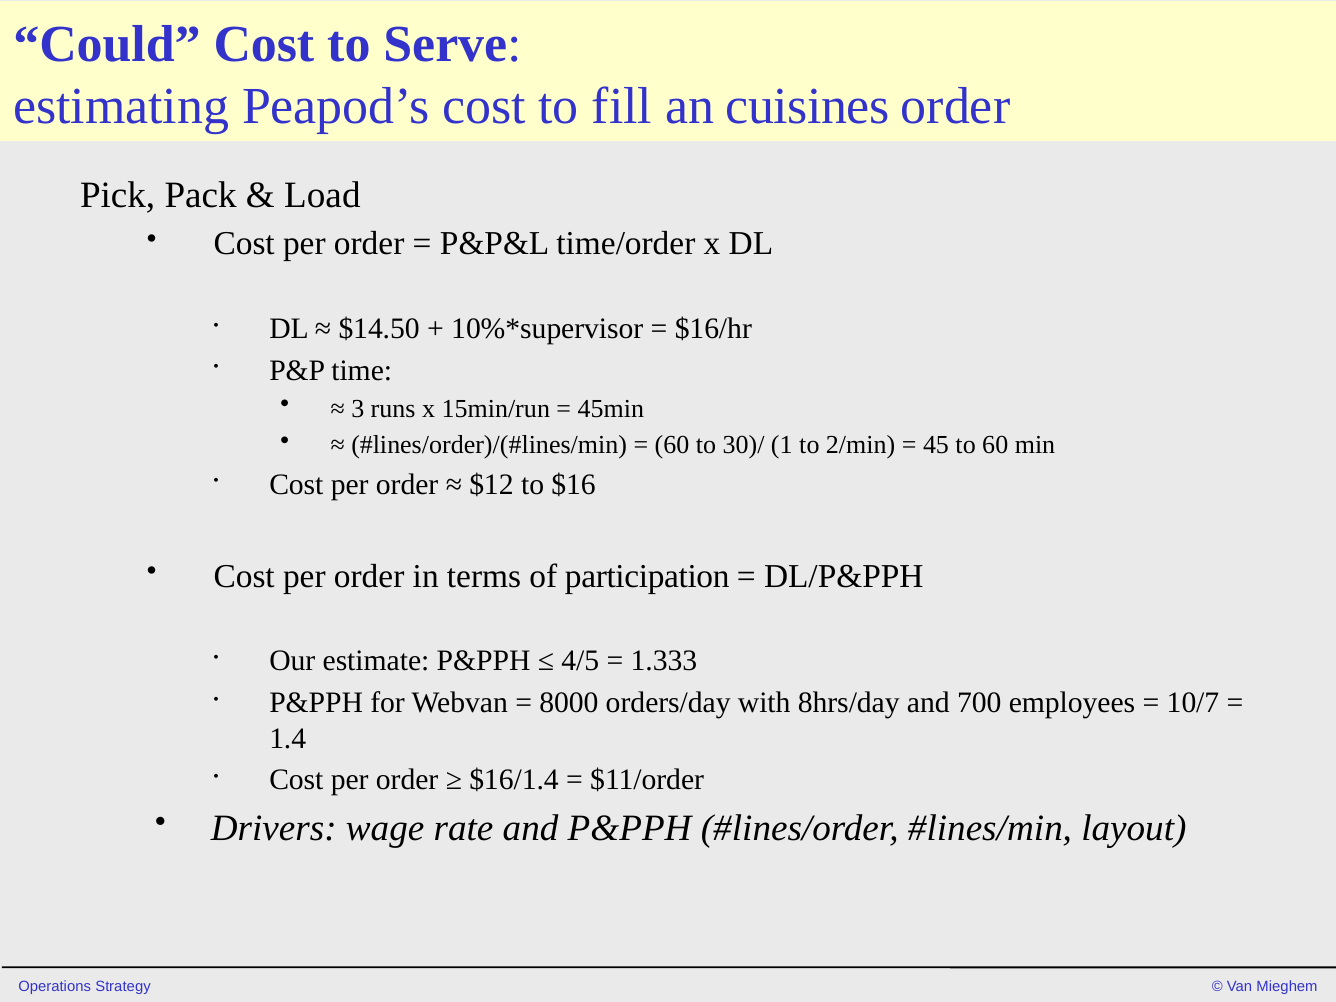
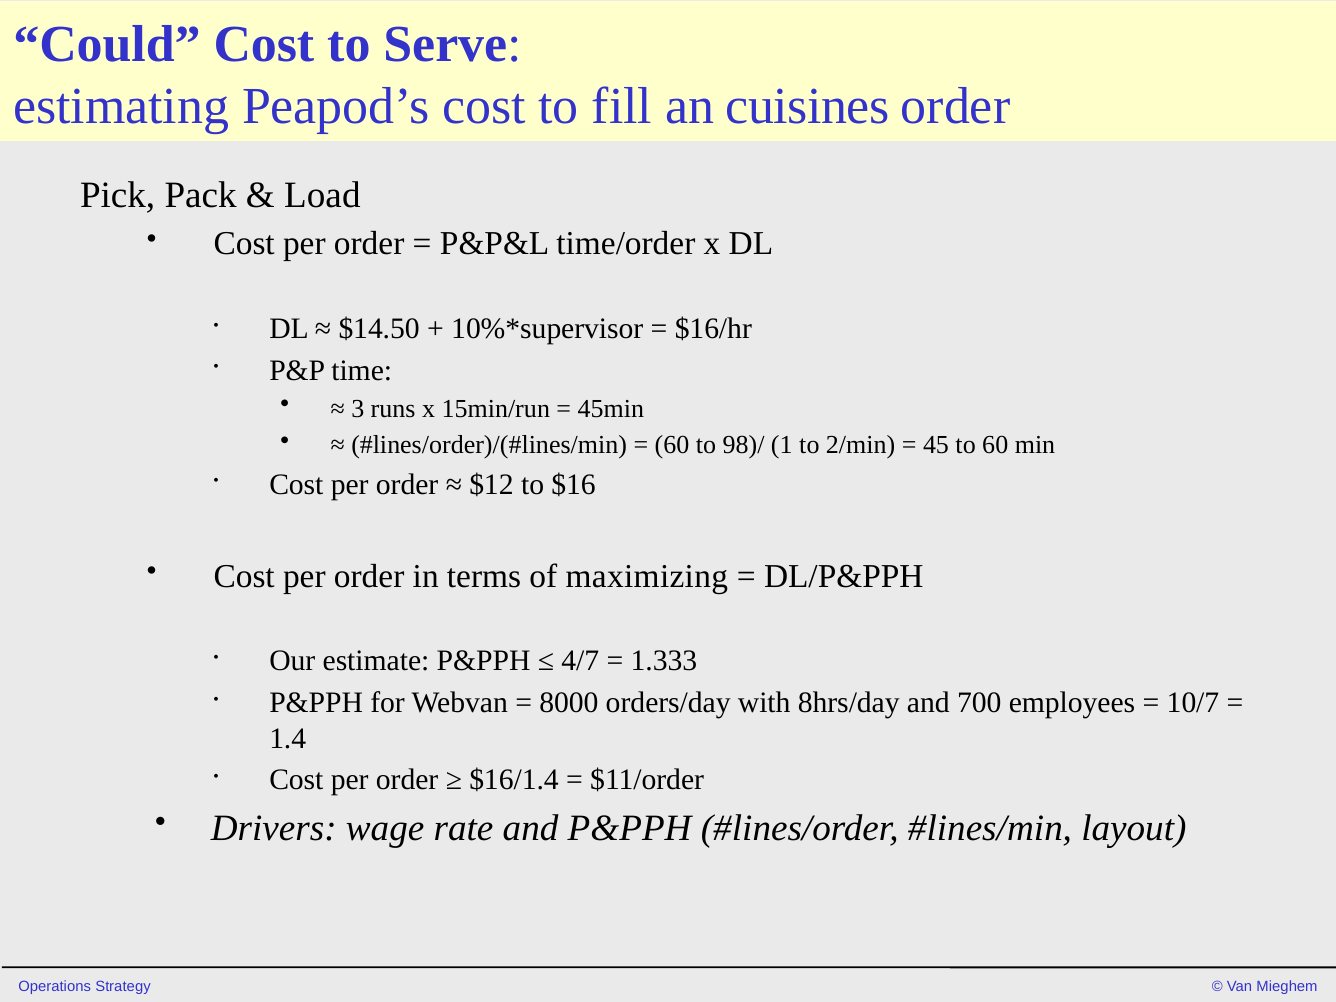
30)/: 30)/ -> 98)/
participation: participation -> maximizing
4/5: 4/5 -> 4/7
